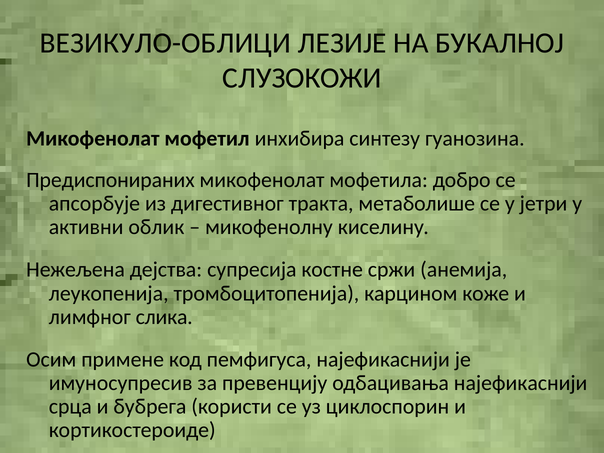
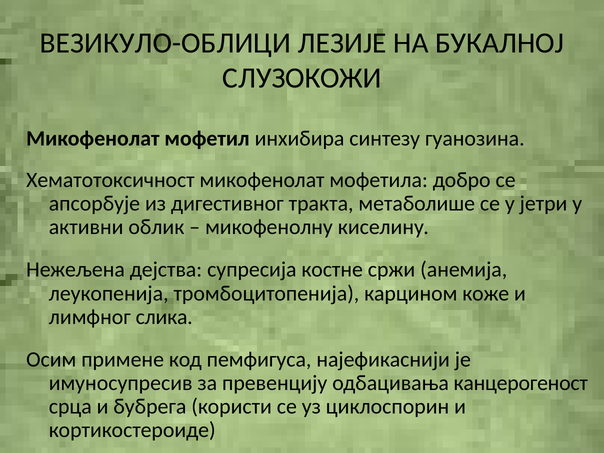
Предиспонираних: Предиспонираних -> Хематотоксичност
одбацивања најефикаснији: најефикаснији -> канцерогеност
